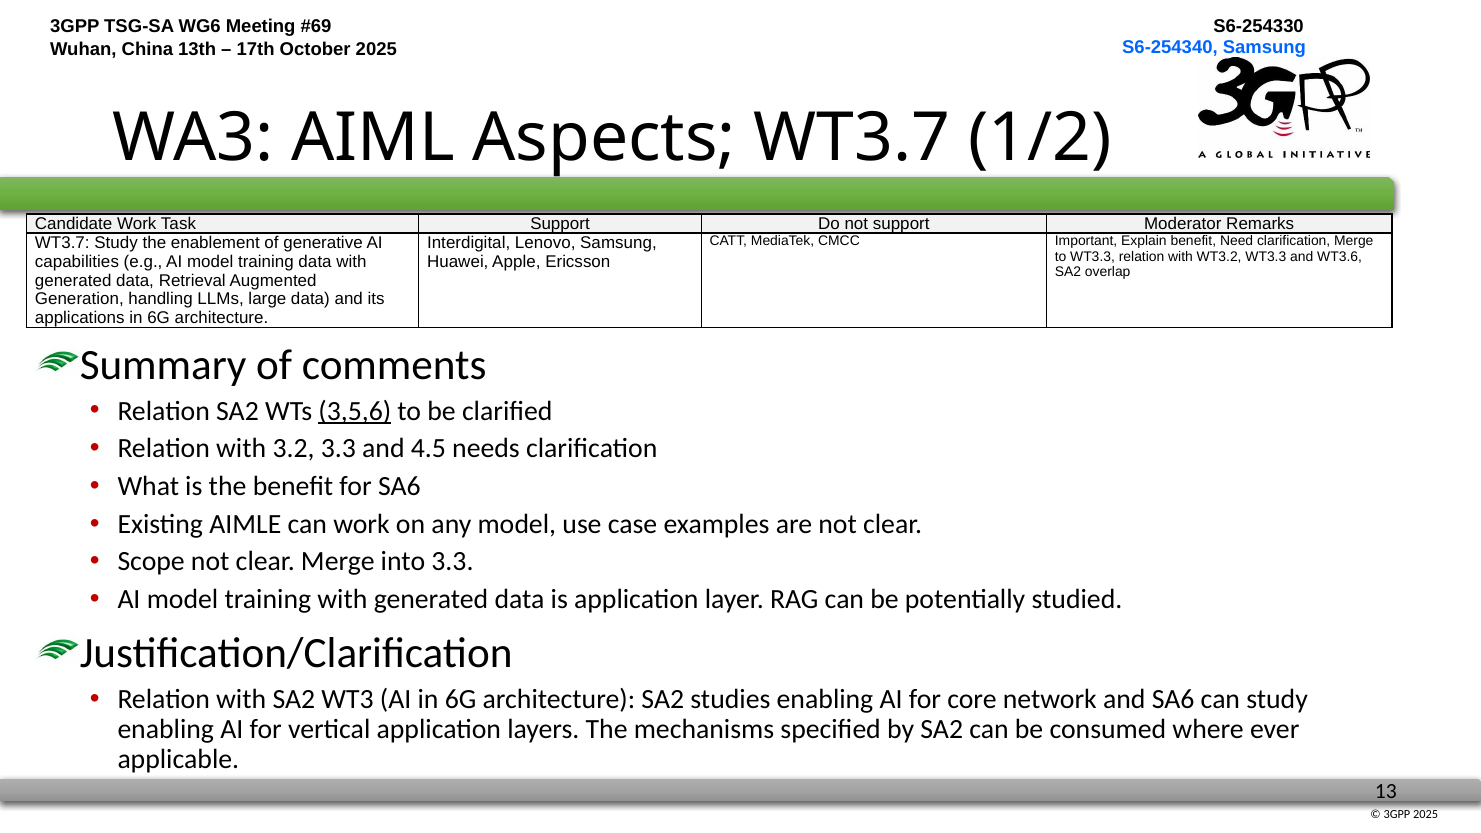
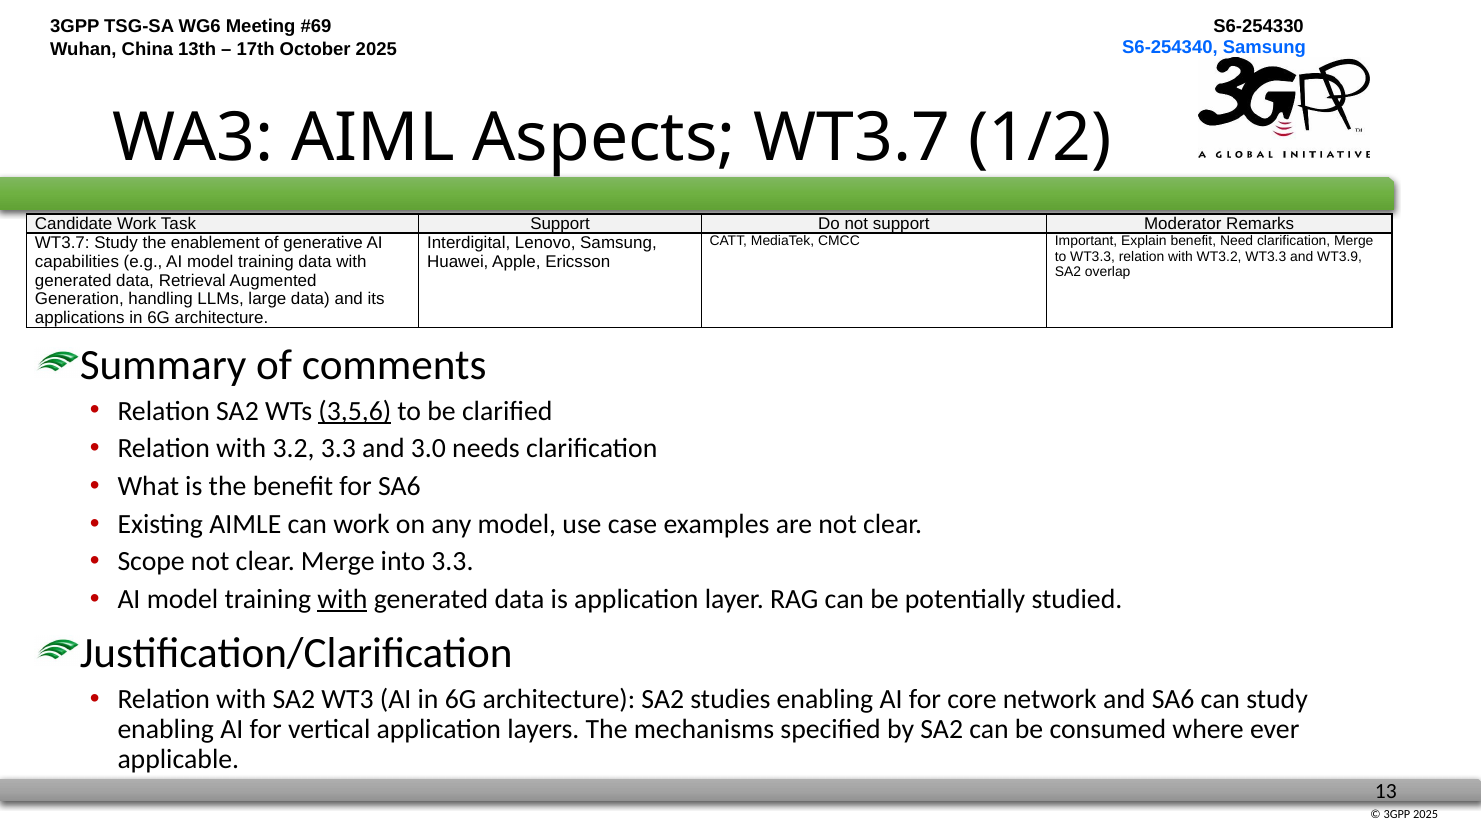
WT3.6: WT3.6 -> WT3.9
4.5: 4.5 -> 3.0
with at (342, 599) underline: none -> present
